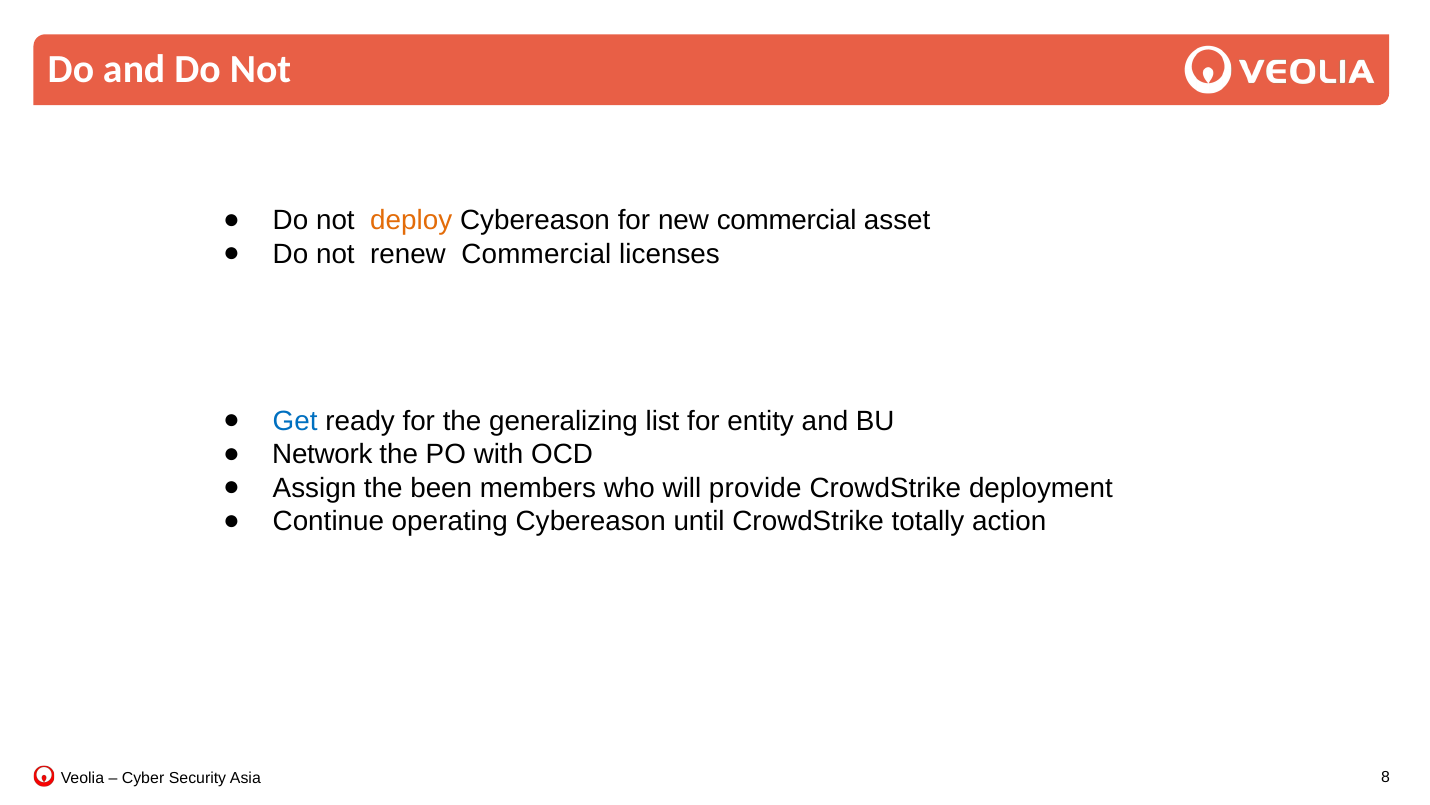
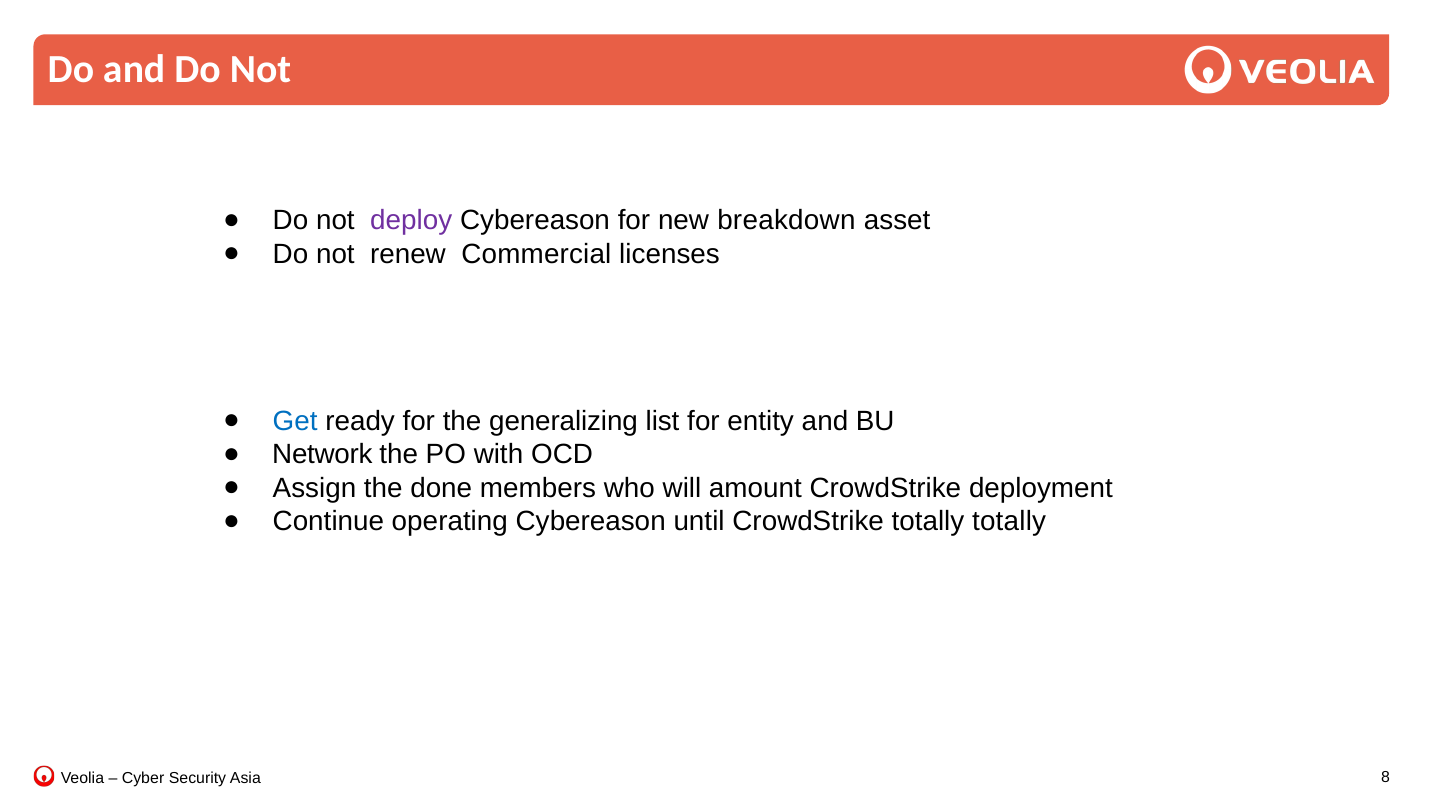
deploy colour: orange -> purple
new commercial: commercial -> breakdown
been: been -> done
provide: provide -> amount
totally action: action -> totally
